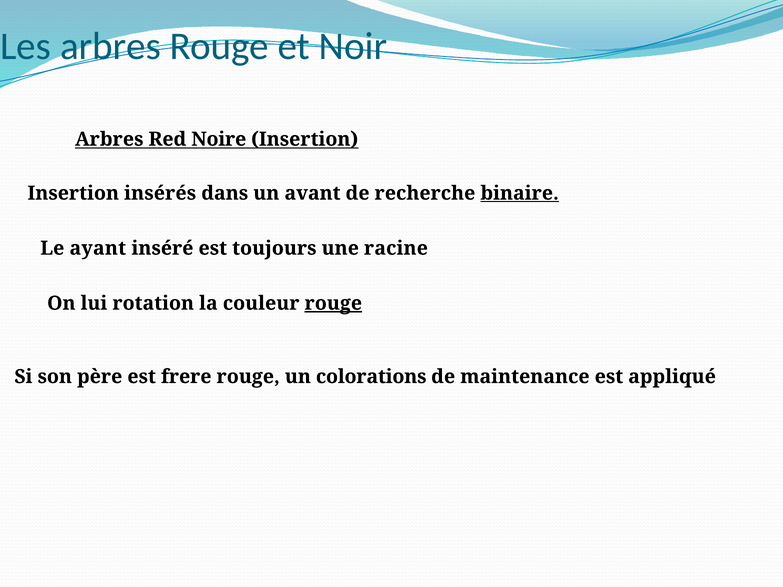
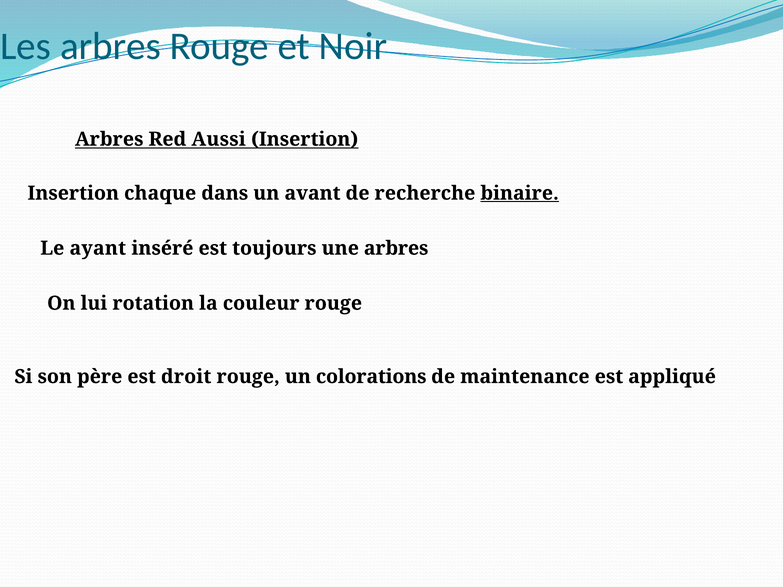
Noire: Noire -> Aussi
insérés: insérés -> chaque
une racine: racine -> arbres
rouge at (333, 303) underline: present -> none
frere: frere -> droit
